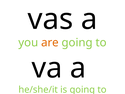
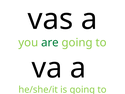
are colour: orange -> green
